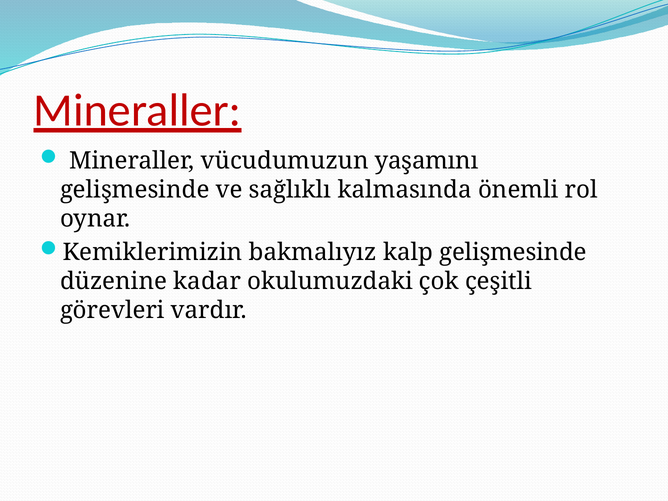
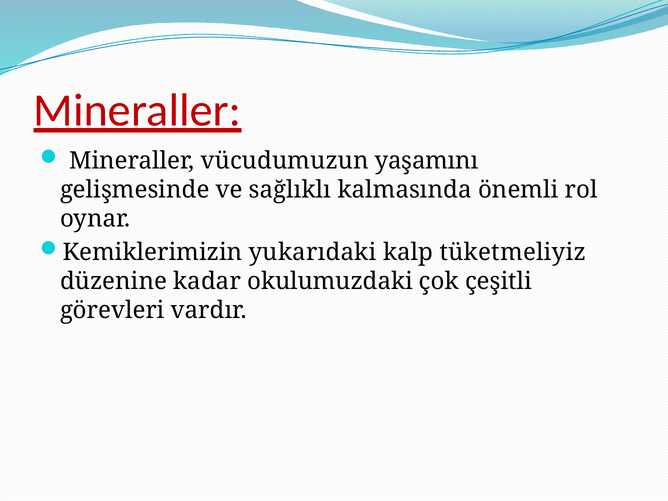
bakmalıyız: bakmalıyız -> yukarıdaki
kalp gelişmesinde: gelişmesinde -> tüketmeliyiz
